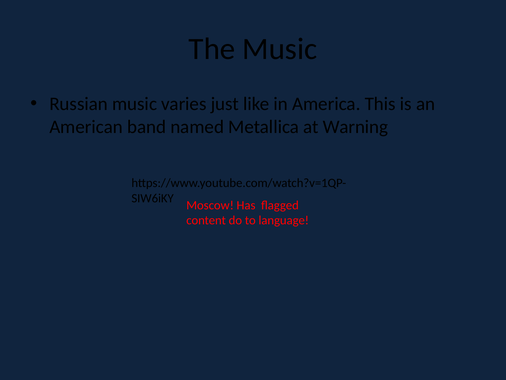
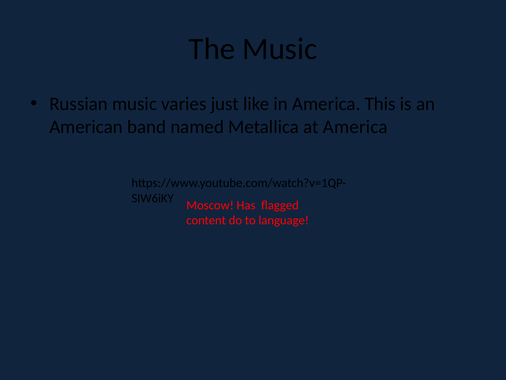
at Warning: Warning -> America
